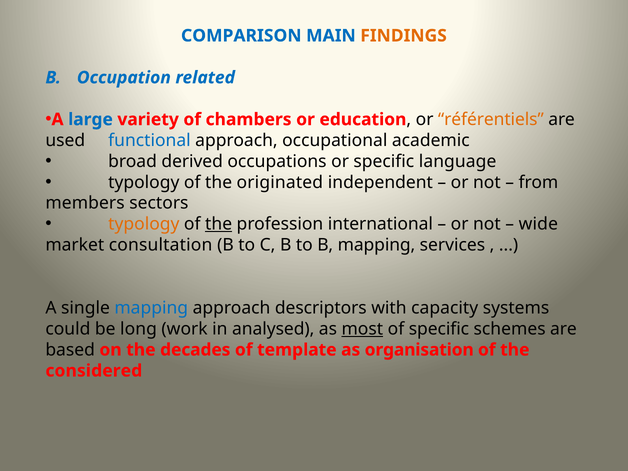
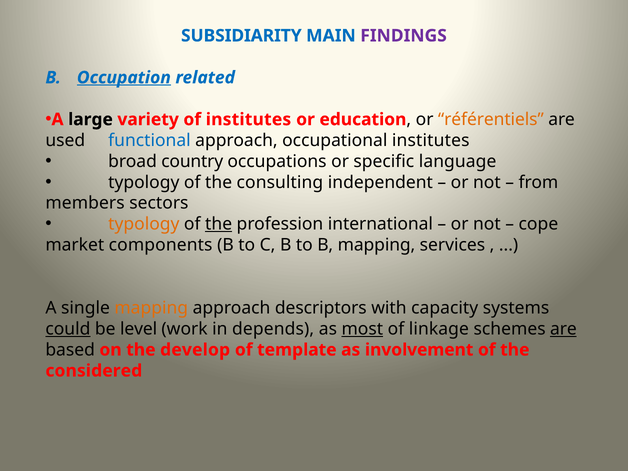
COMPARISON: COMPARISON -> SUBSIDIARITY
FINDINGS colour: orange -> purple
Occupation underline: none -> present
large colour: blue -> black
of chambers: chambers -> institutes
occupational academic: academic -> institutes
derived: derived -> country
originated: originated -> consulting
wide: wide -> cope
consultation: consultation -> components
mapping at (151, 308) colour: blue -> orange
could underline: none -> present
long: long -> level
analysed: analysed -> depends
of specific: specific -> linkage
are at (563, 329) underline: none -> present
decades: decades -> develop
organisation: organisation -> involvement
